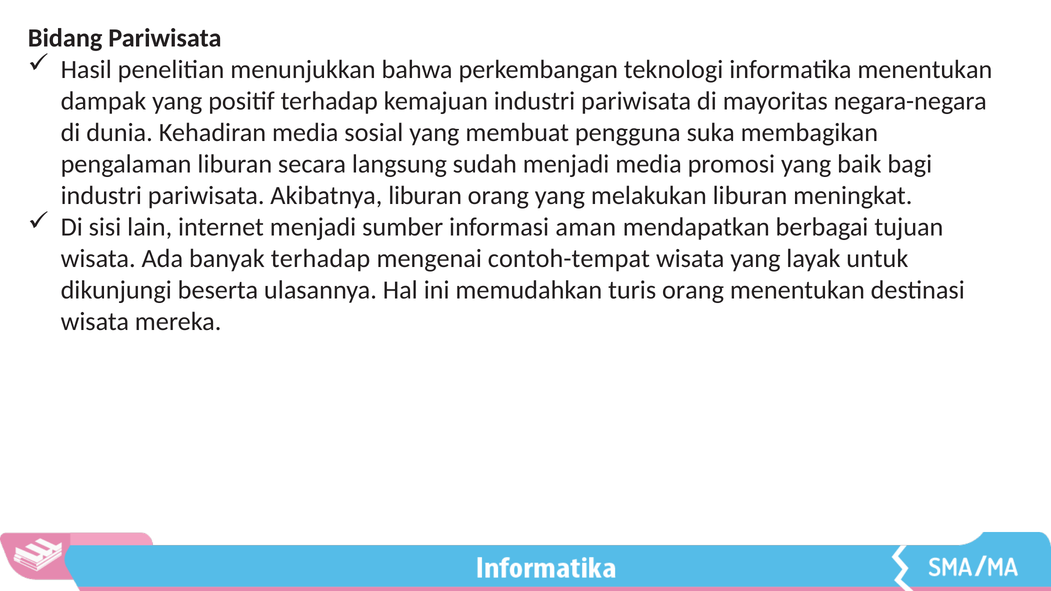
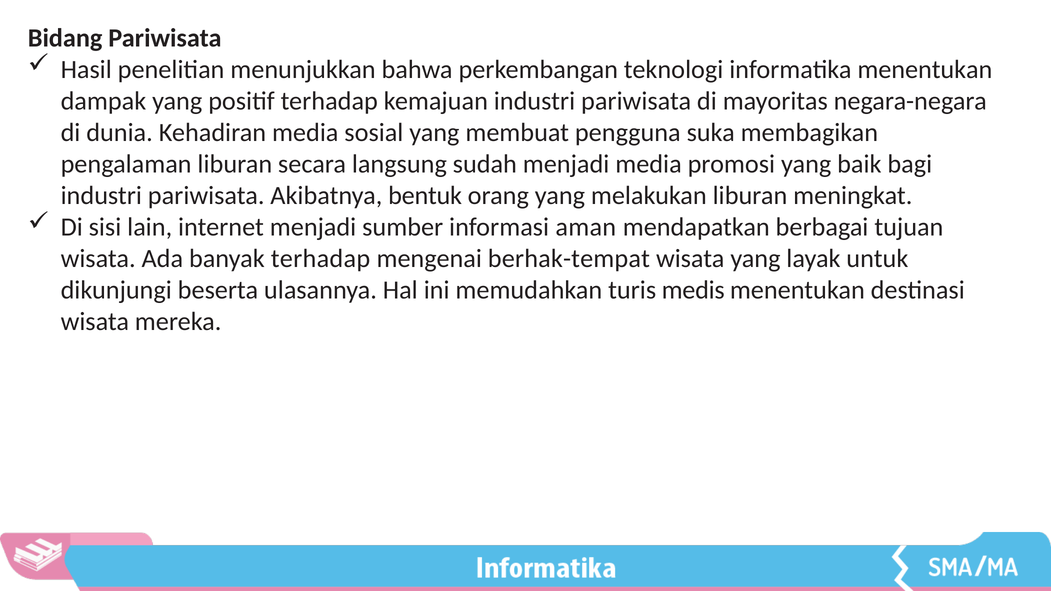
Akibatnya liburan: liburan -> bentuk
contoh-tempat: contoh-tempat -> berhak-tempat
turis orang: orang -> medis
